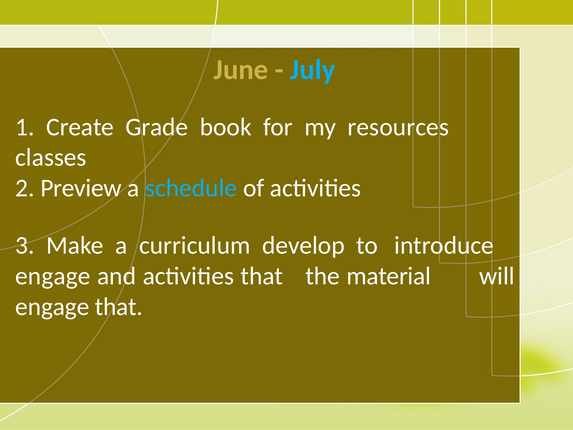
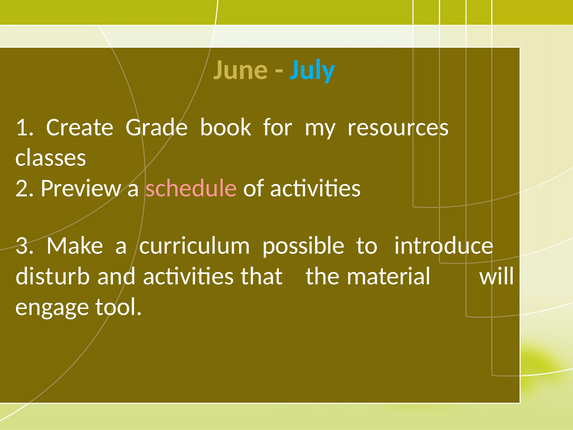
schedule colour: light blue -> pink
develop: develop -> possible
engage at (53, 276): engage -> disturb
engage that: that -> tool
